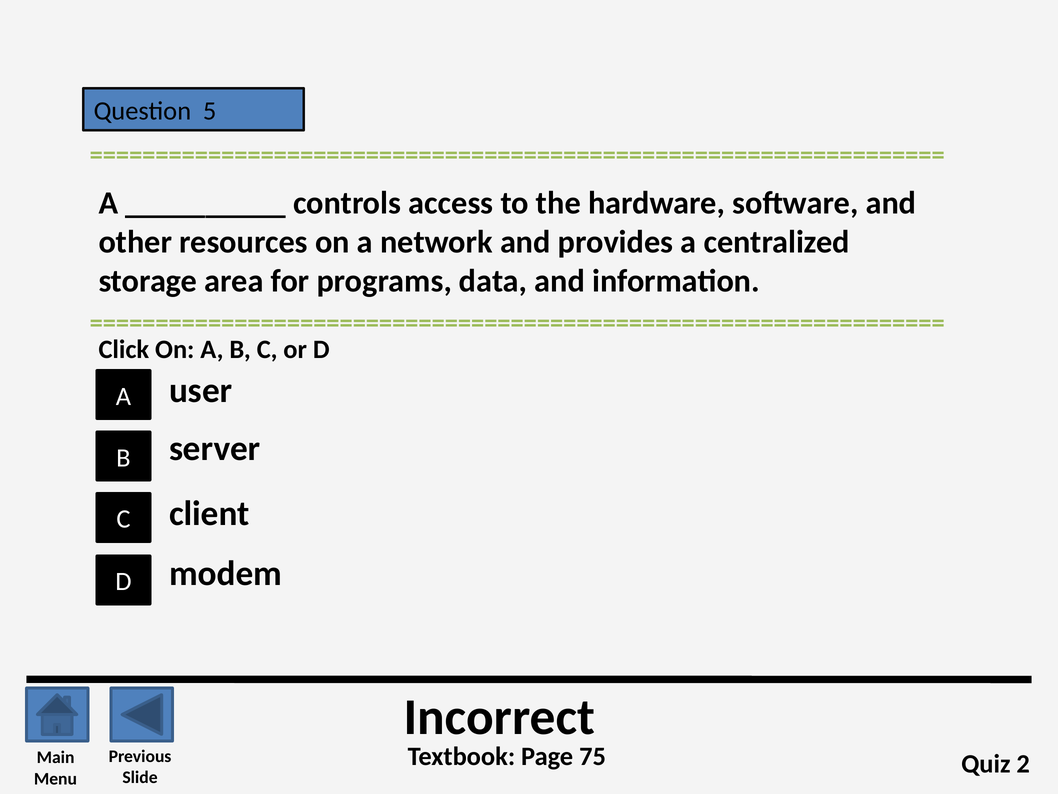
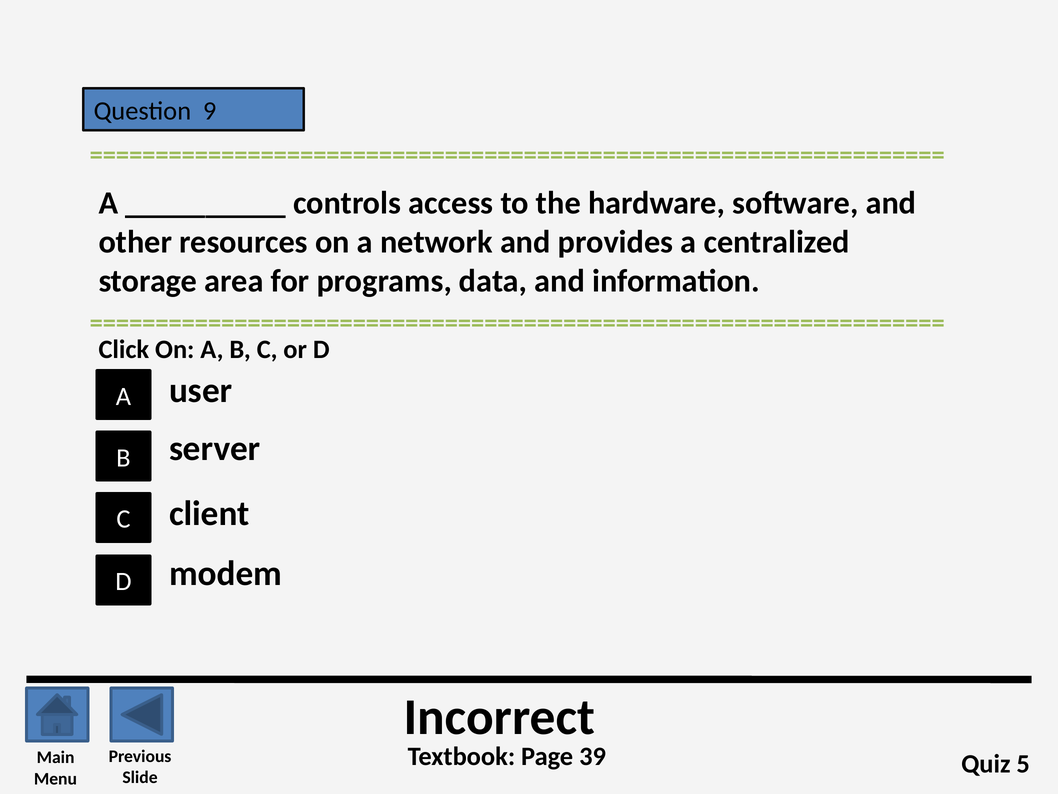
5: 5 -> 9
75: 75 -> 39
2: 2 -> 5
